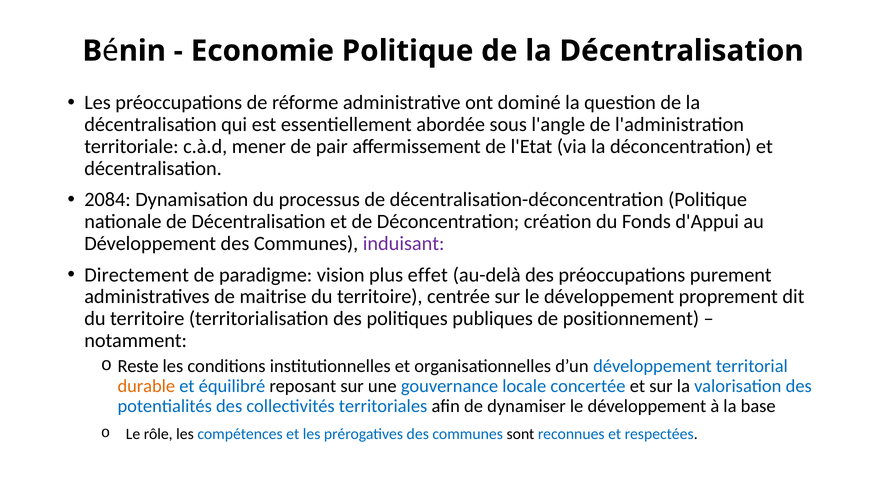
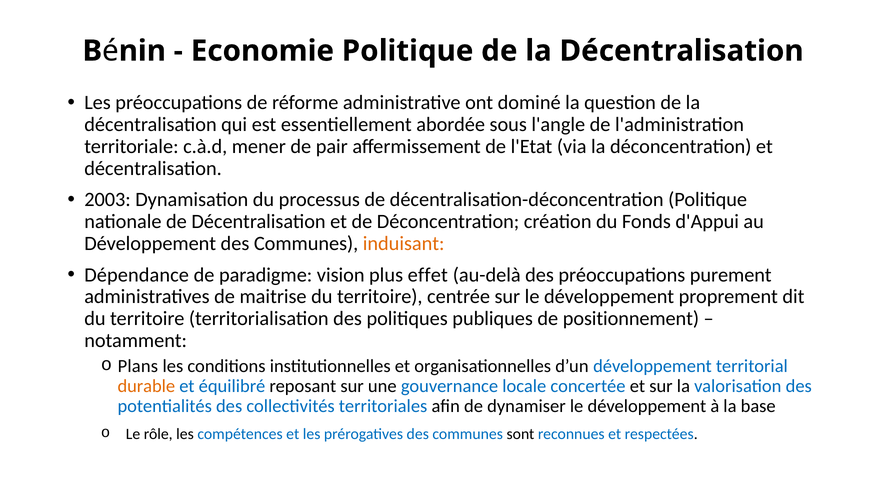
2084: 2084 -> 2003
induisant colour: purple -> orange
Directement: Directement -> Dépendance
Reste: Reste -> Plans
